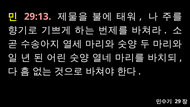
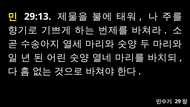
29:13 colour: pink -> white
